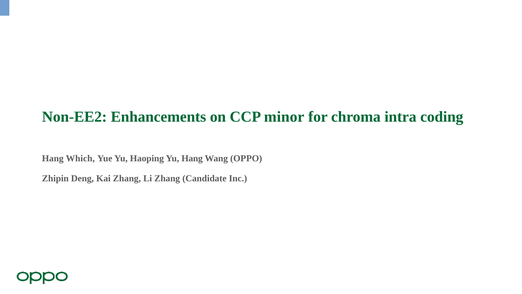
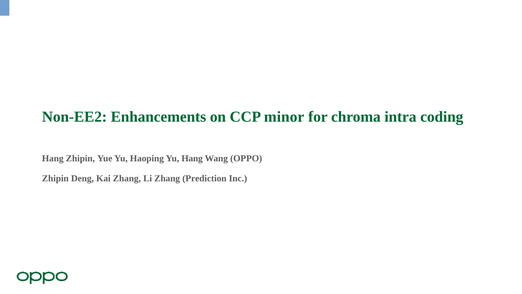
Hang Which: Which -> Zhipin
Candidate: Candidate -> Prediction
